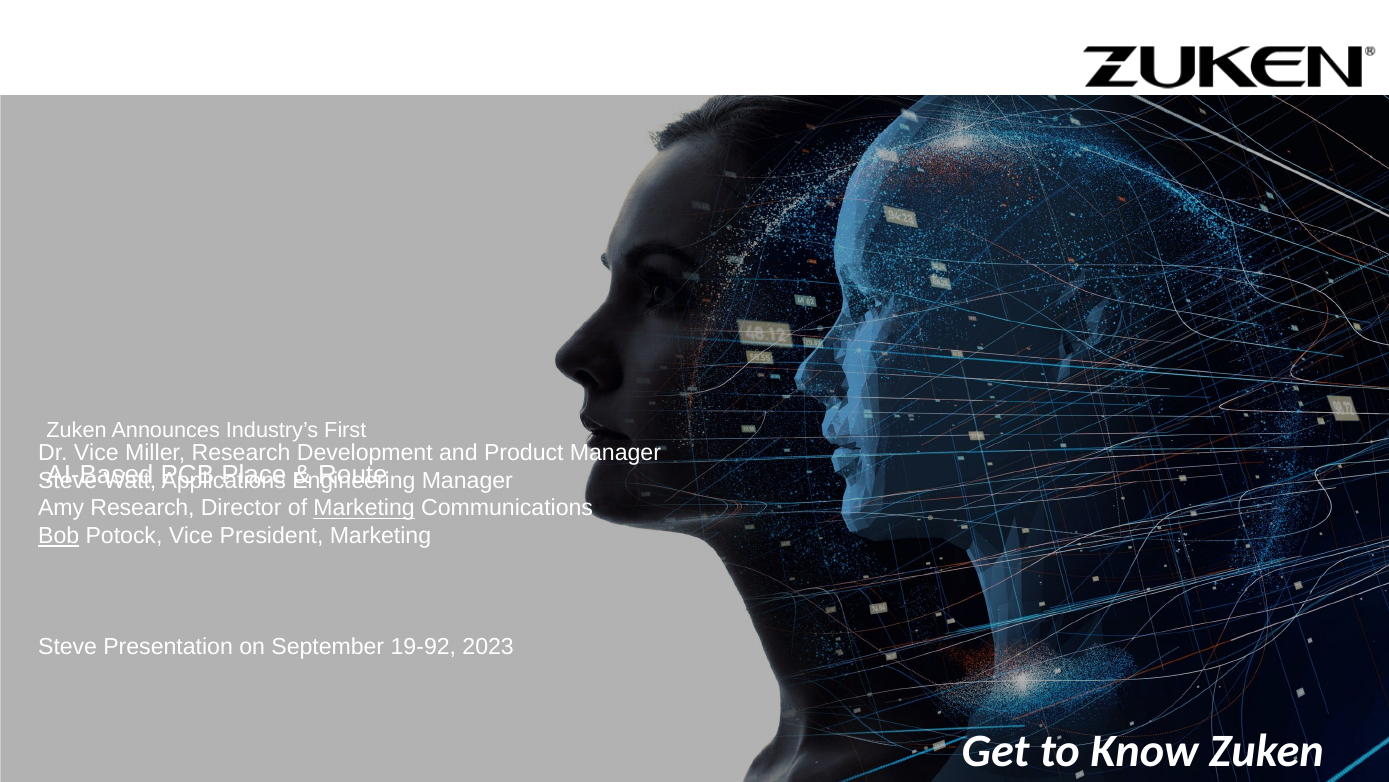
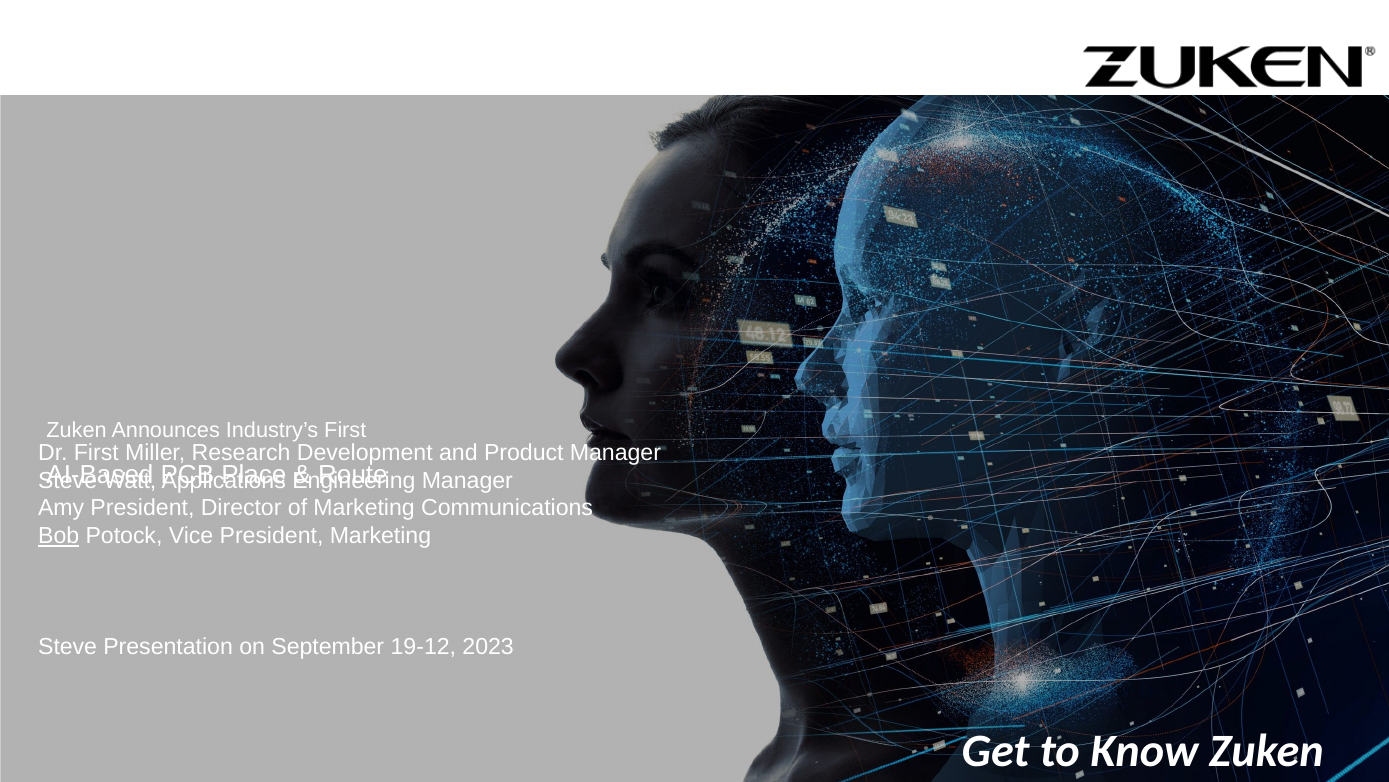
Dr Vice: Vice -> First
Amy Research: Research -> President
Marketing at (364, 508) underline: present -> none
19-92: 19-92 -> 19-12
